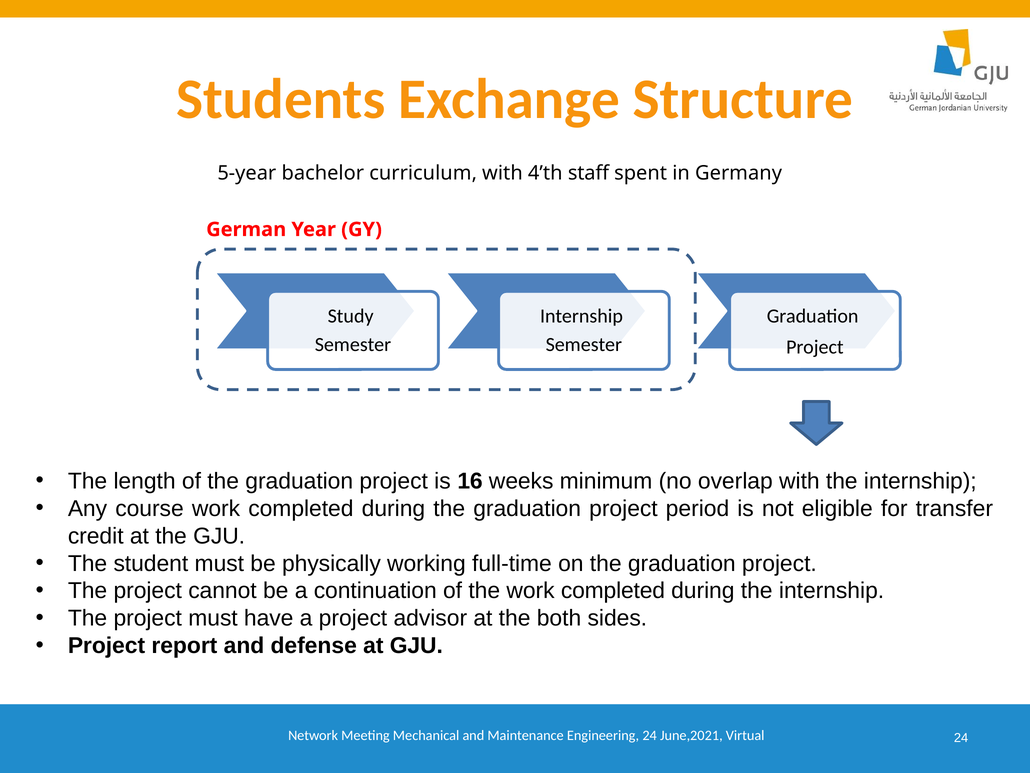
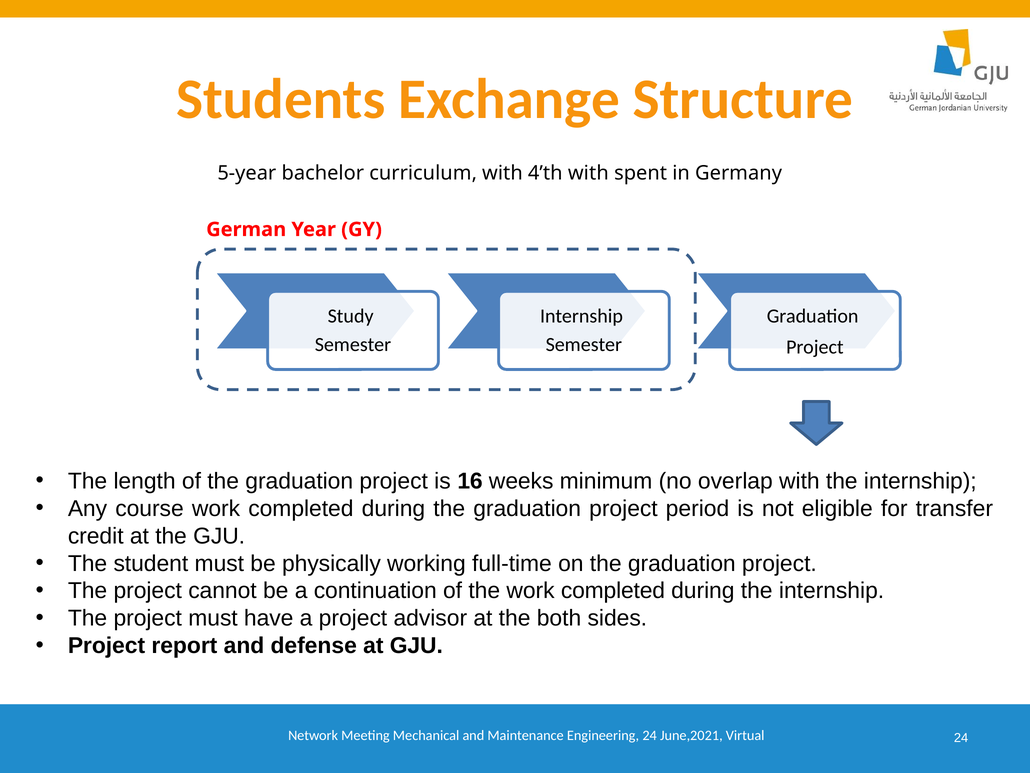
4’th staff: staff -> with
